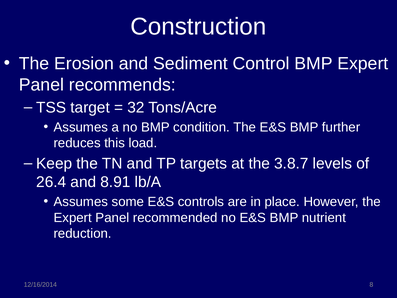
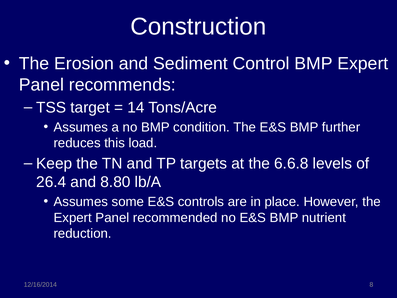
32: 32 -> 14
3.8.7: 3.8.7 -> 6.6.8
8.91: 8.91 -> 8.80
